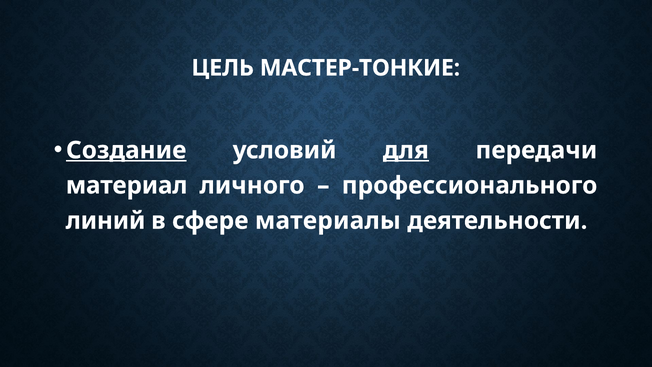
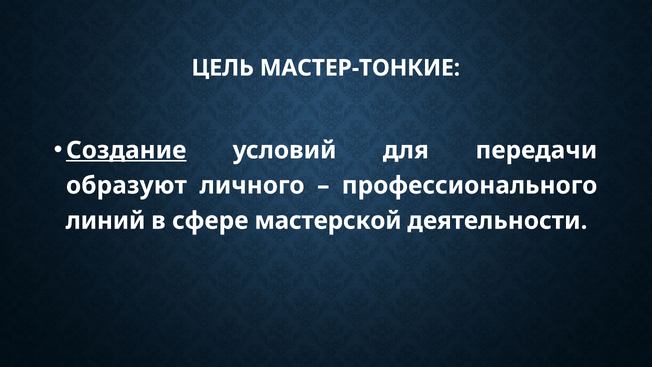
для underline: present -> none
материал: материал -> образуют
материалы: материалы -> мастерской
